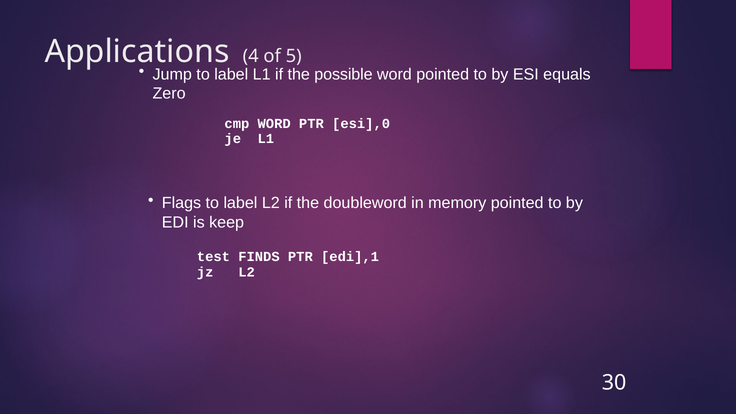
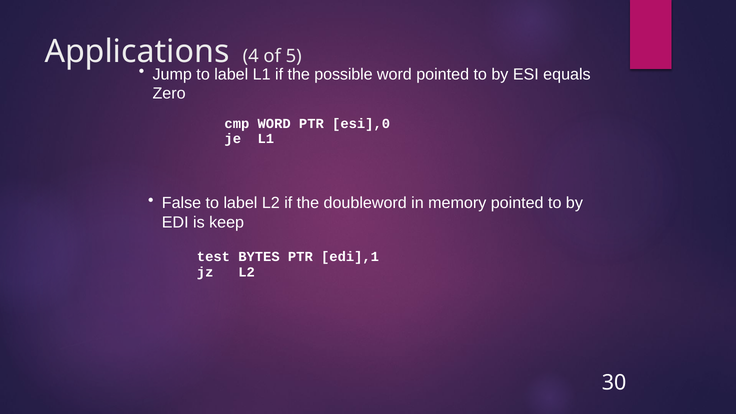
Flags: Flags -> False
FINDS: FINDS -> BYTES
